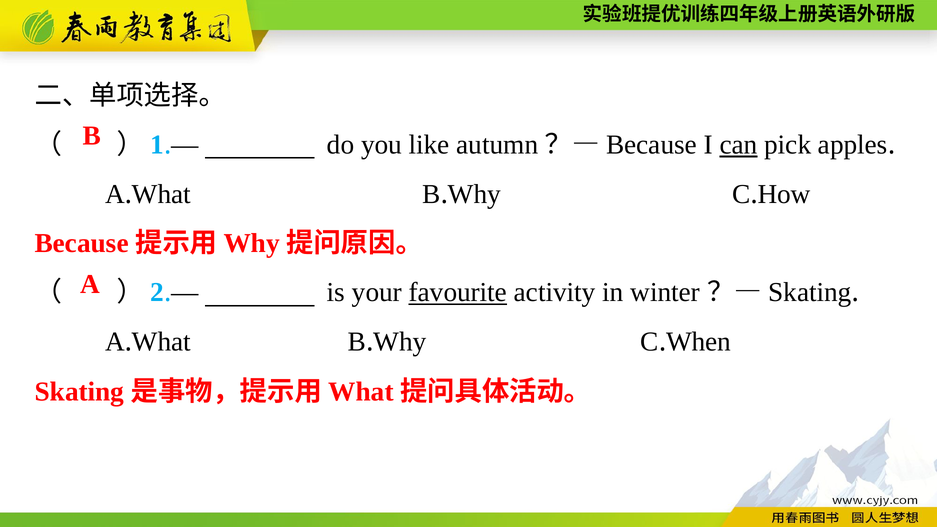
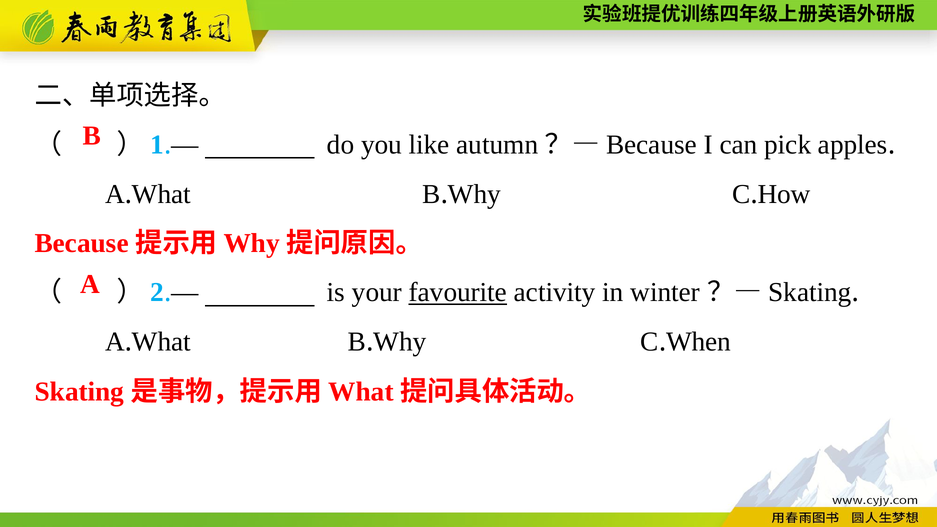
can underline: present -> none
